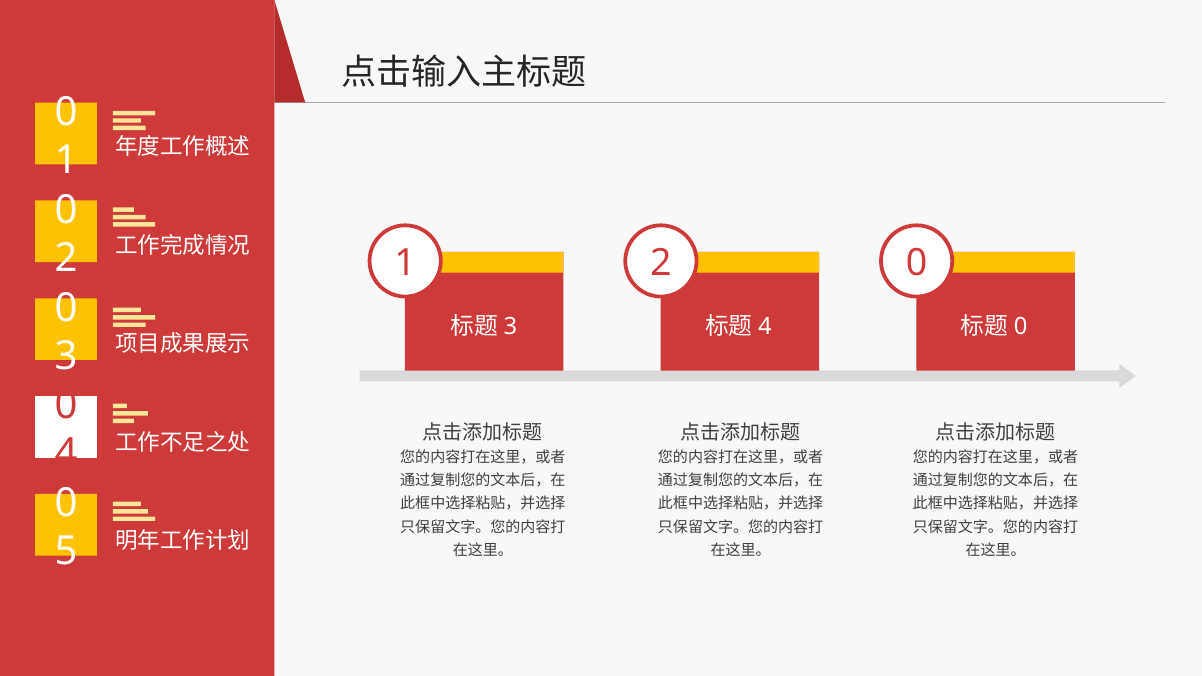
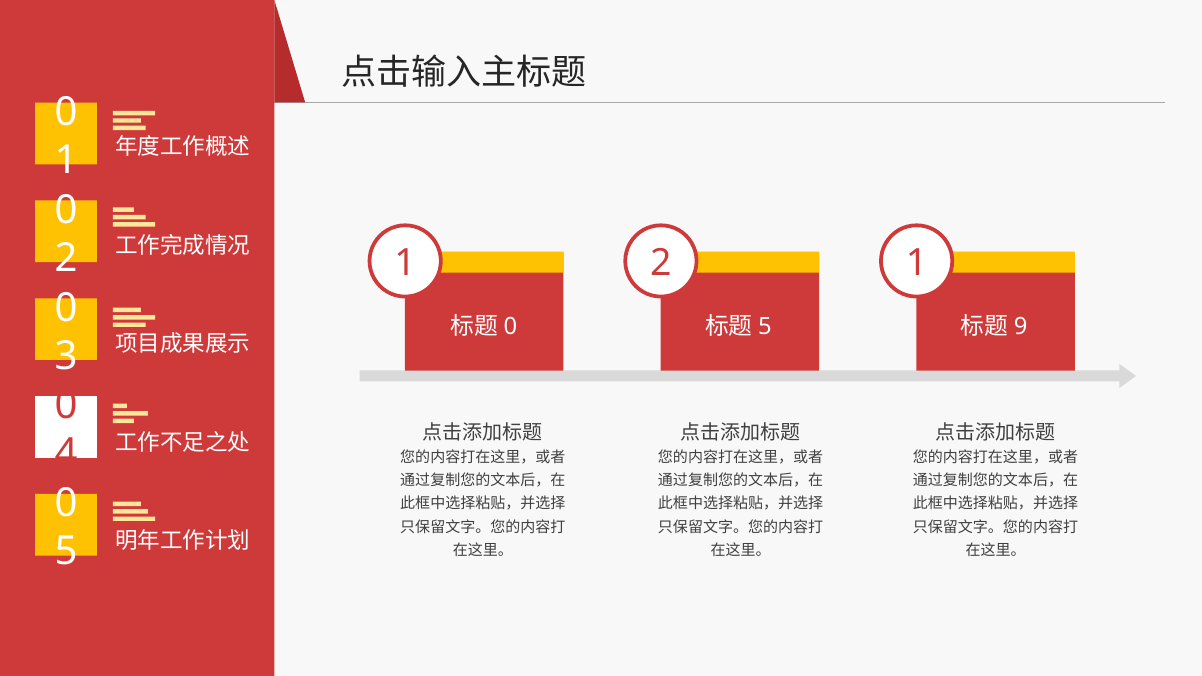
0 at (917, 264): 0 -> 1
3 at (510, 327): 3 -> 0
4 at (765, 327): 4 -> 5
0 at (1021, 327): 0 -> 9
